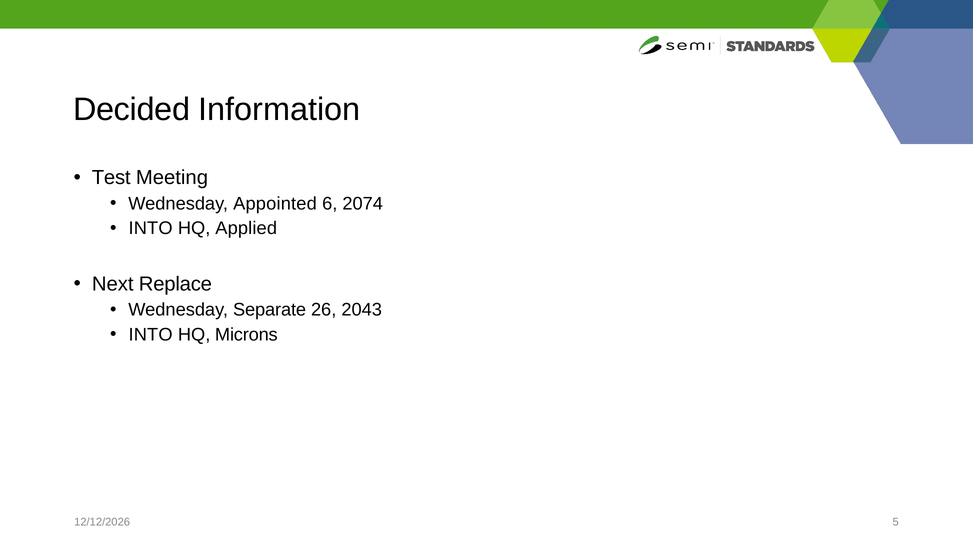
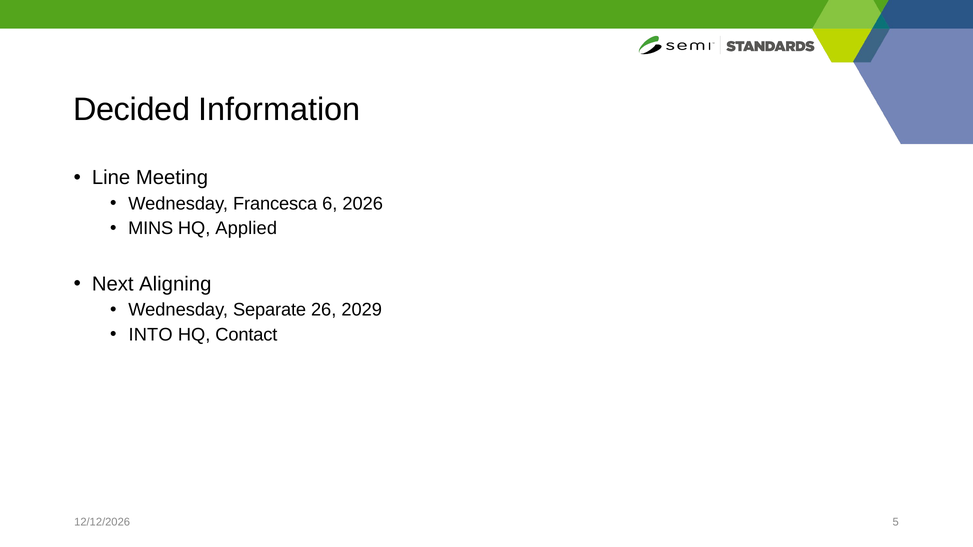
Test: Test -> Line
Appointed: Appointed -> Francesca
2074: 2074 -> 2026
INTO at (151, 228): INTO -> MINS
Replace: Replace -> Aligning
2043: 2043 -> 2029
Microns: Microns -> Contact
